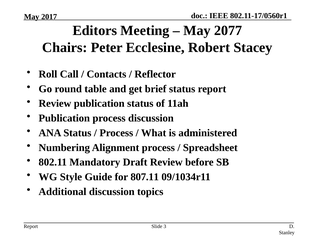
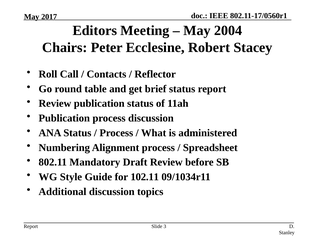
2077: 2077 -> 2004
807.11: 807.11 -> 102.11
